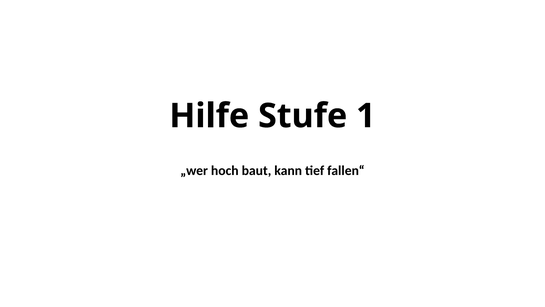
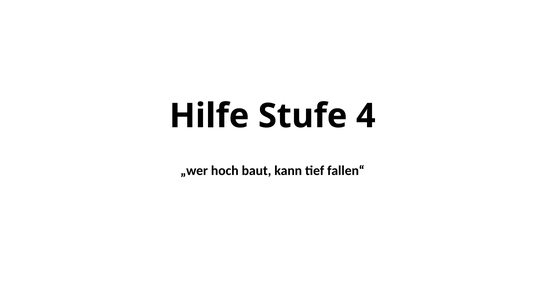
1: 1 -> 4
